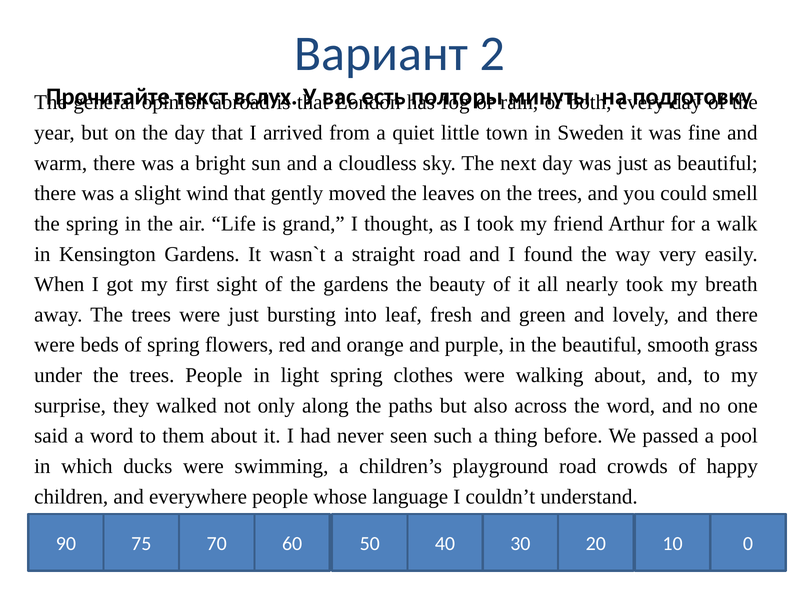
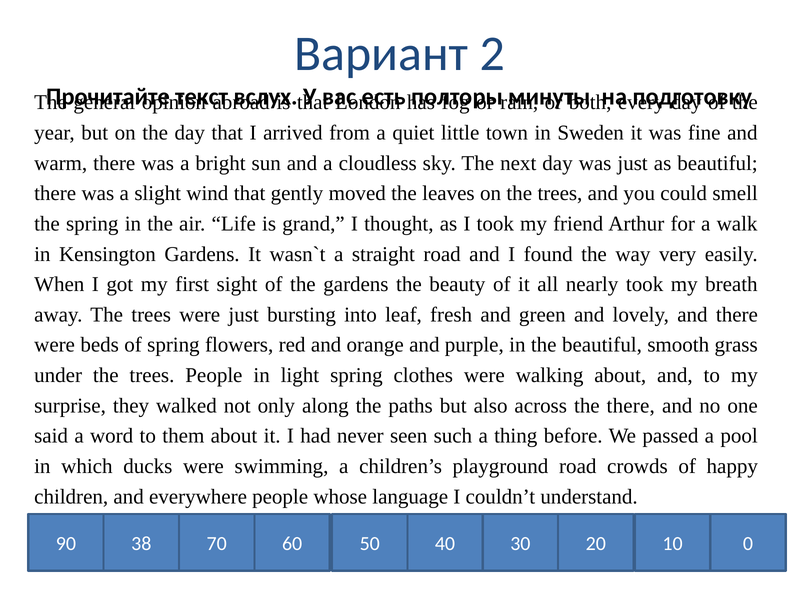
the word: word -> there
75: 75 -> 38
